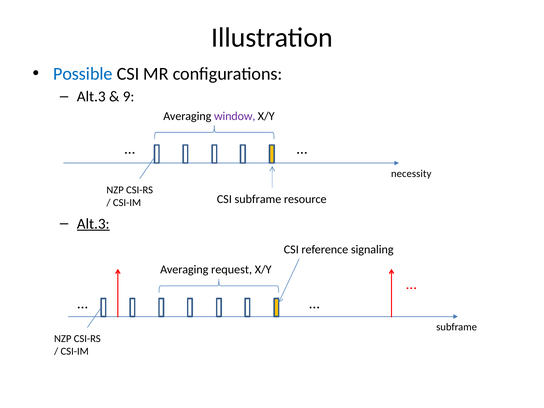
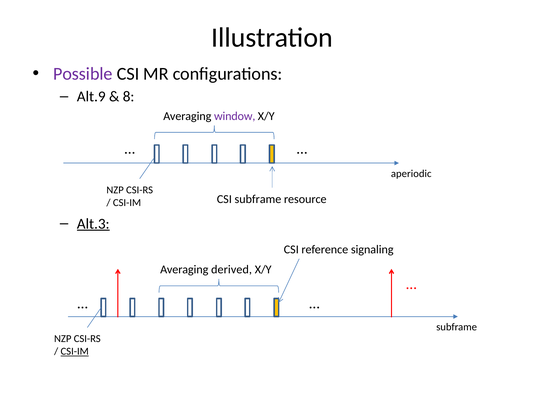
Possible colour: blue -> purple
Alt.3 at (91, 97): Alt.3 -> Alt.9
9: 9 -> 8
necessity: necessity -> aperiodic
request: request -> derived
CSI-IM at (75, 352) underline: none -> present
